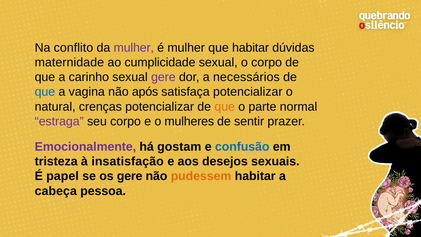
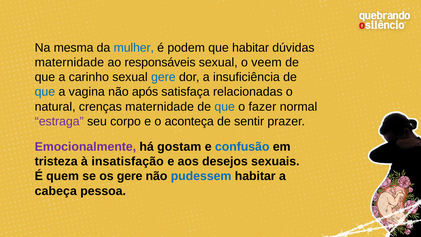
conflito: conflito -> mesma
mulher at (134, 48) colour: purple -> blue
é mulher: mulher -> podem
cumplicidade: cumplicidade -> responsáveis
o corpo: corpo -> veem
gere at (163, 77) colour: purple -> blue
necessários: necessários -> insuficiência
satisfaça potencializar: potencializar -> relacionadas
crenças potencializar: potencializar -> maternidade
que at (225, 107) colour: orange -> blue
parte: parte -> fazer
mulheres: mulheres -> aconteça
papel: papel -> quem
pudessem colour: orange -> blue
